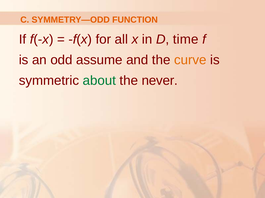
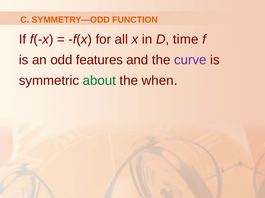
assume: assume -> features
curve colour: orange -> purple
never: never -> when
